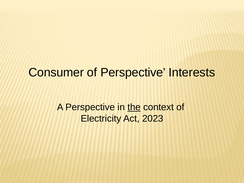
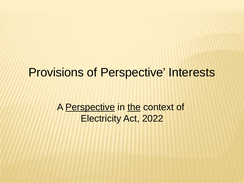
Consumer: Consumer -> Provisions
Perspective at (90, 107) underline: none -> present
2023: 2023 -> 2022
